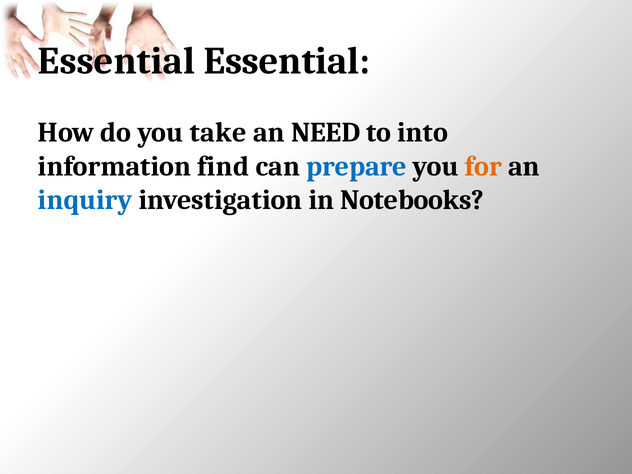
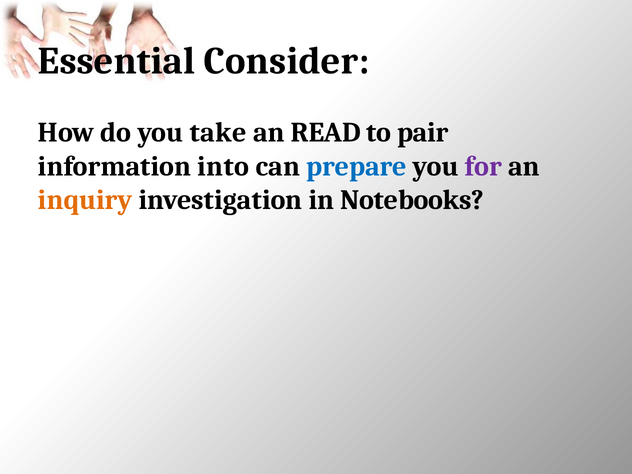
Essential Essential: Essential -> Consider
NEED: NEED -> READ
into: into -> pair
find: find -> into
for colour: orange -> purple
inquiry colour: blue -> orange
